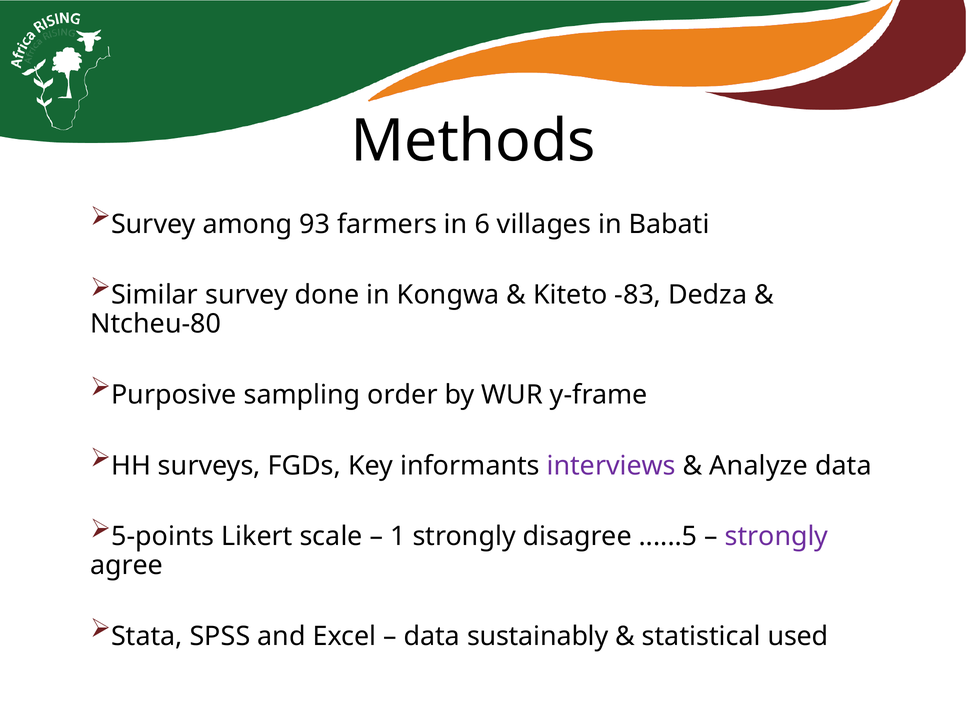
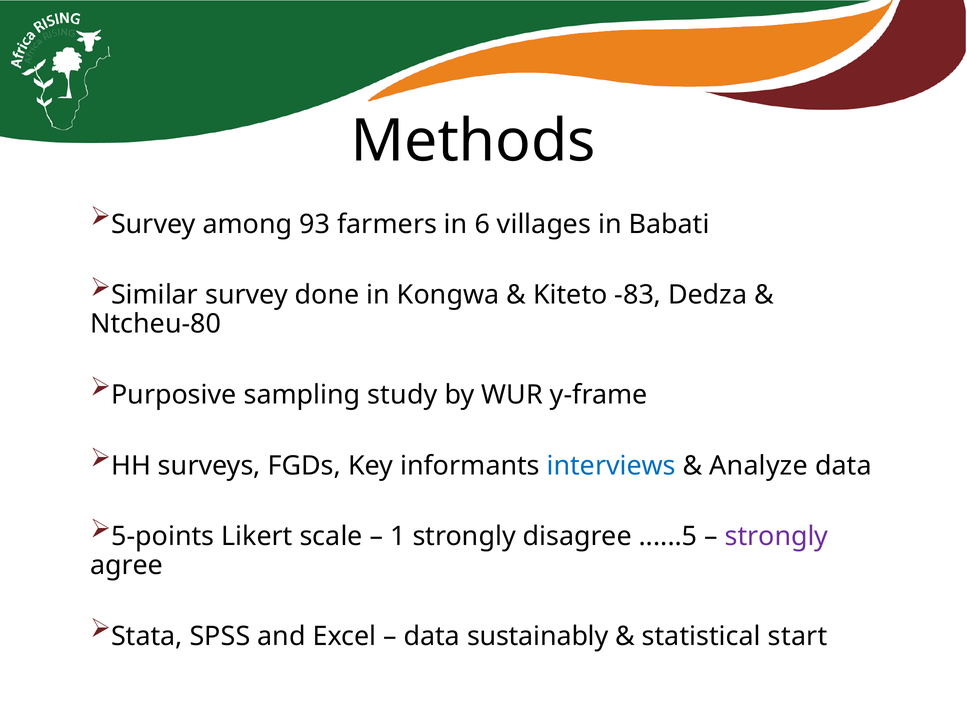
order: order -> study
interviews colour: purple -> blue
used: used -> start
